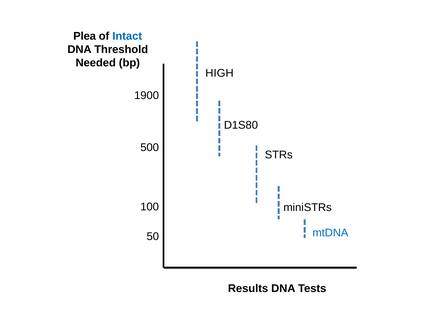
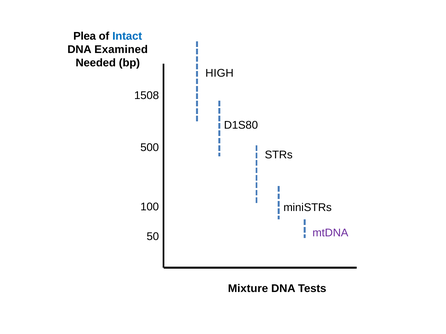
Threshold: Threshold -> Examined
1900: 1900 -> 1508
mtDNA colour: blue -> purple
Results: Results -> Mixture
